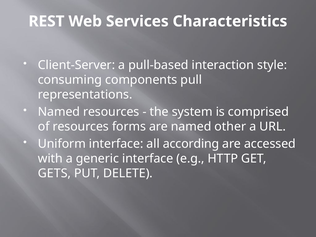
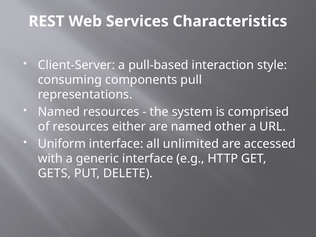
forms: forms -> either
according: according -> unlimited
